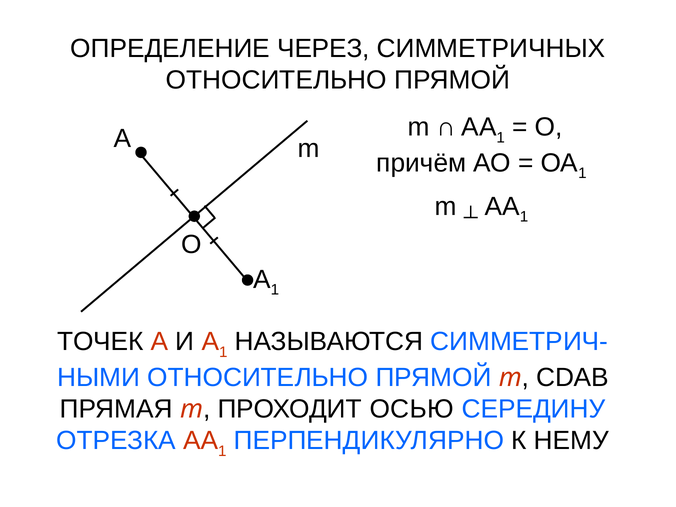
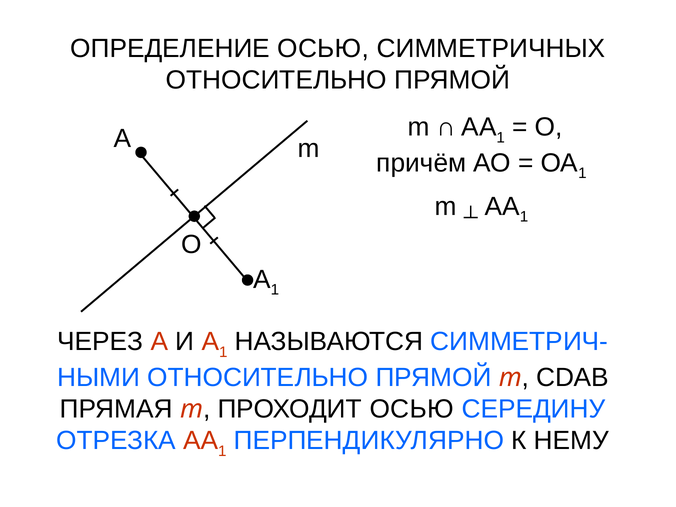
ОПРЕДЕЛЕНИЕ ЧЕРЕЗ: ЧЕРЕЗ -> ОСЬЮ
ТОЧЕК: ТОЧЕК -> ЧЕРЕЗ
